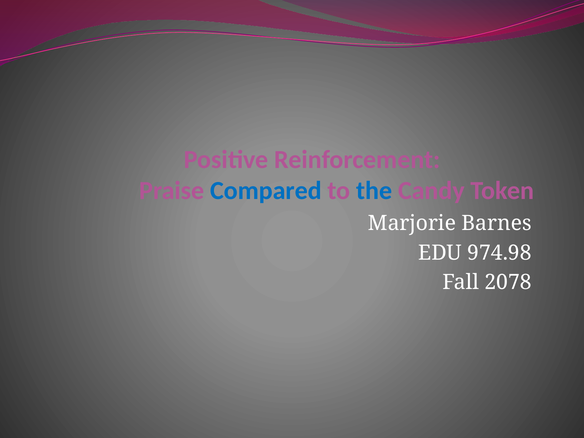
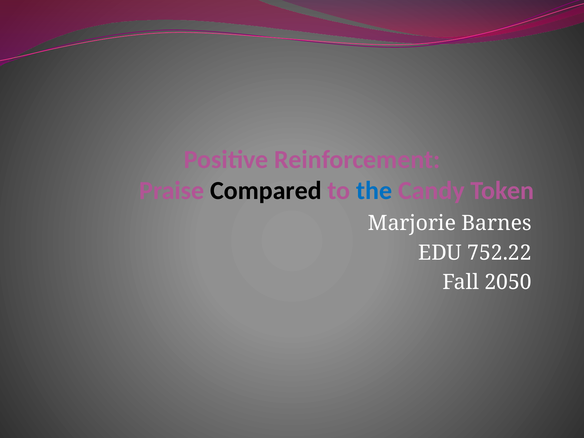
Compared colour: blue -> black
974.98: 974.98 -> 752.22
2078: 2078 -> 2050
